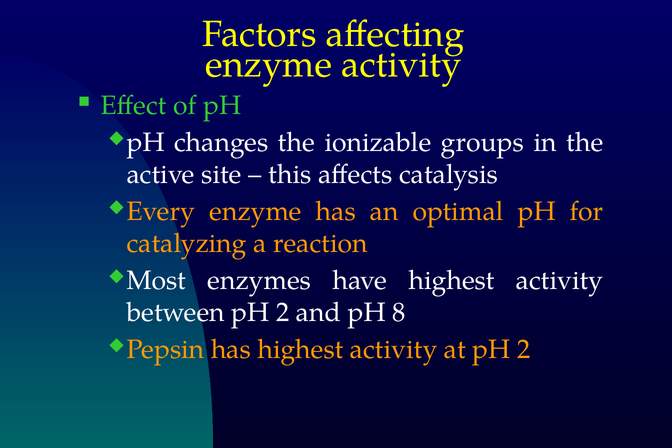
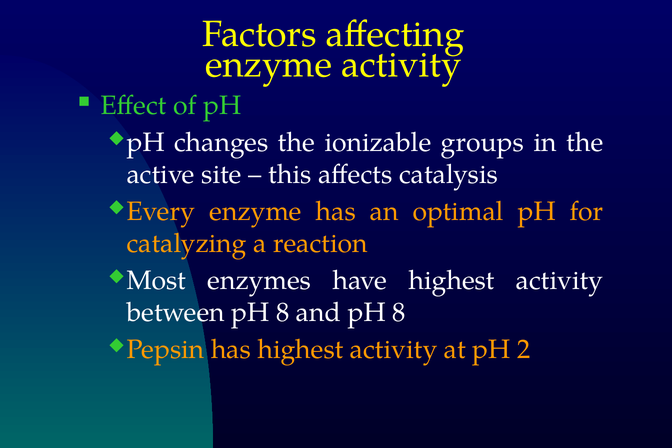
between pH 2: 2 -> 8
